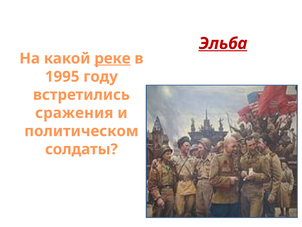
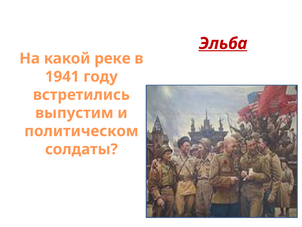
реке underline: present -> none
1995: 1995 -> 1941
сражения: сражения -> выпустим
